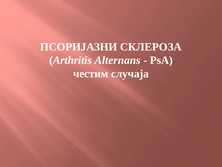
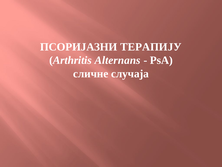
СКЛЕРОЗА: СКЛЕРОЗА -> ТЕРАПИЈУ
честим: честим -> сличне
